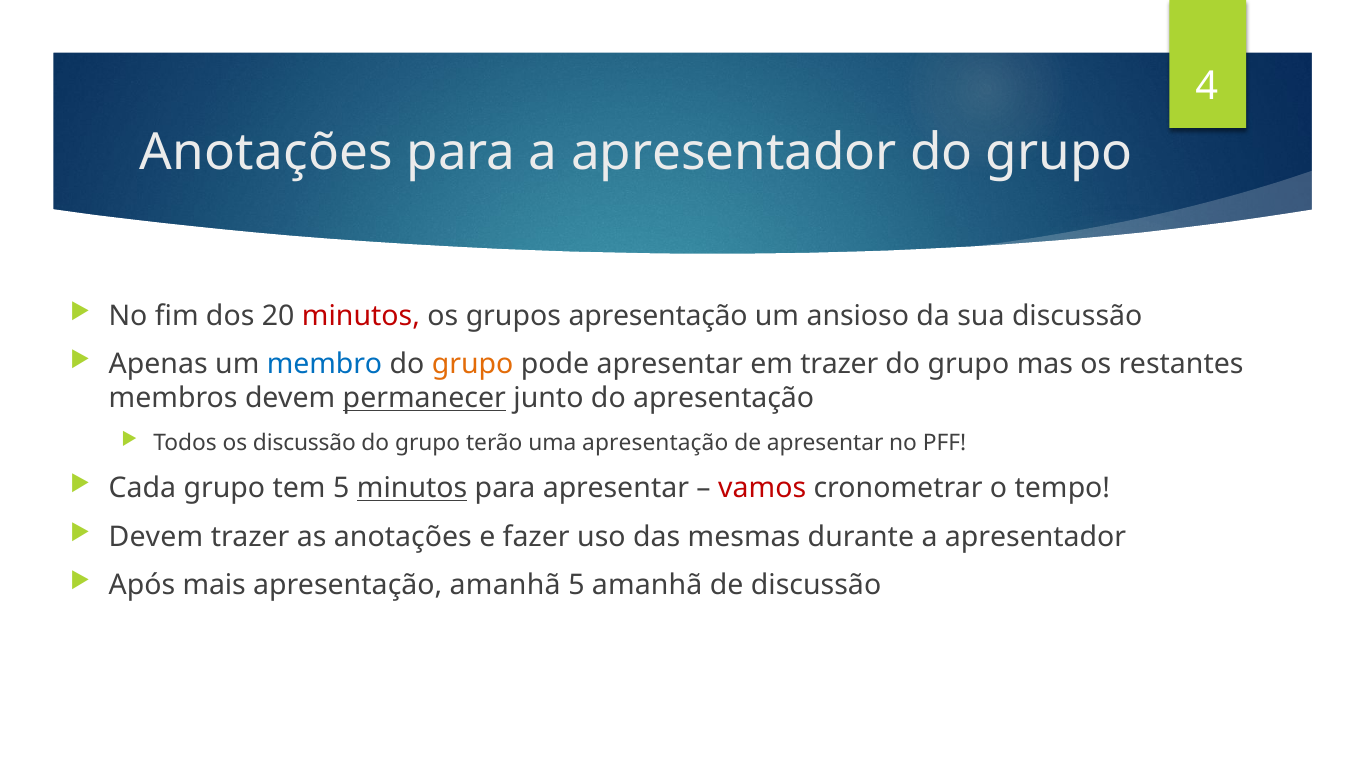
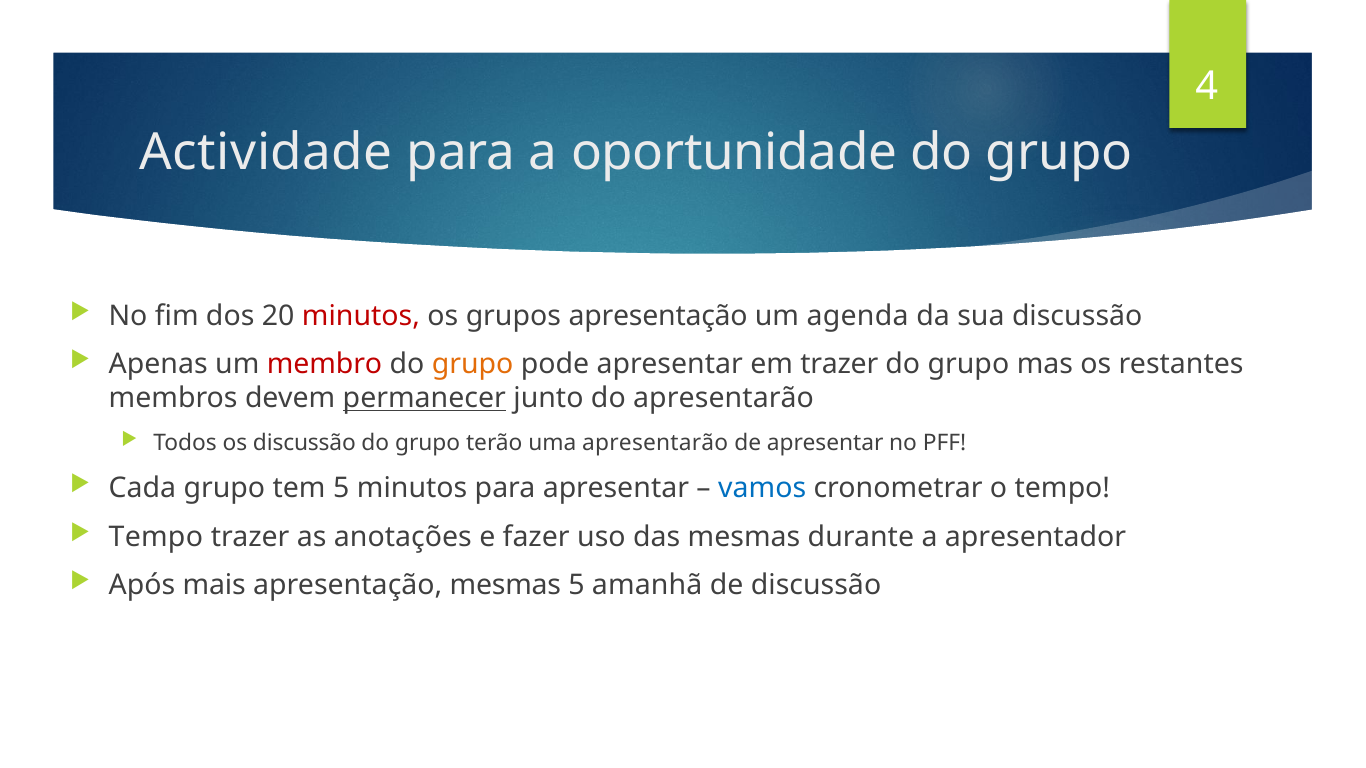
Anotações at (266, 152): Anotações -> Actividade
para a apresentador: apresentador -> oportunidade
ansioso: ansioso -> agenda
membro colour: blue -> red
do apresentação: apresentação -> apresentarão
uma apresentação: apresentação -> apresentarão
minutos at (412, 489) underline: present -> none
vamos colour: red -> blue
Devem at (156, 537): Devem -> Tempo
apresentação amanhã: amanhã -> mesmas
